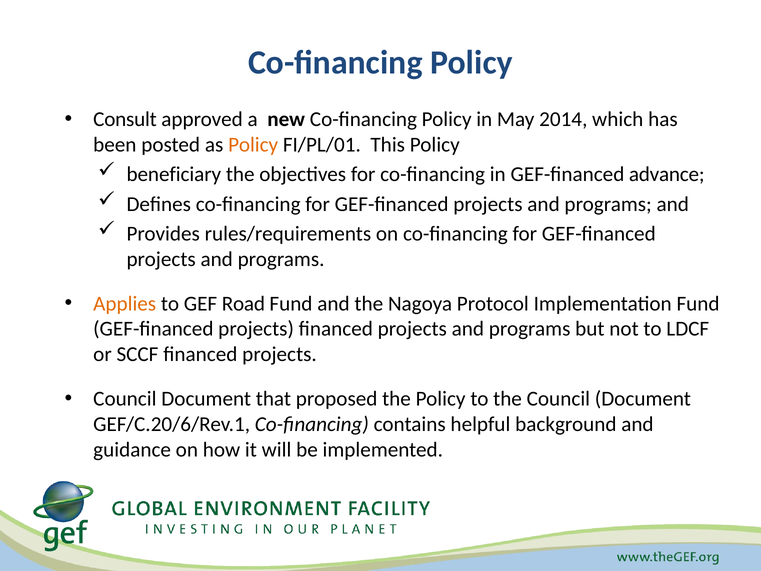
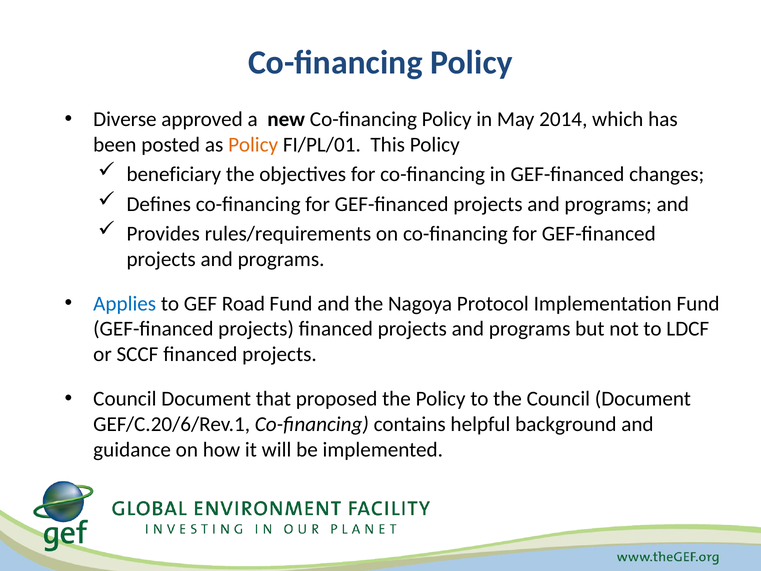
Consult: Consult -> Diverse
advance: advance -> changes
Applies colour: orange -> blue
